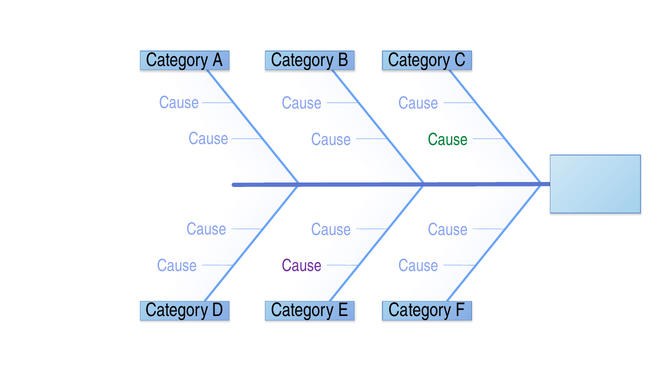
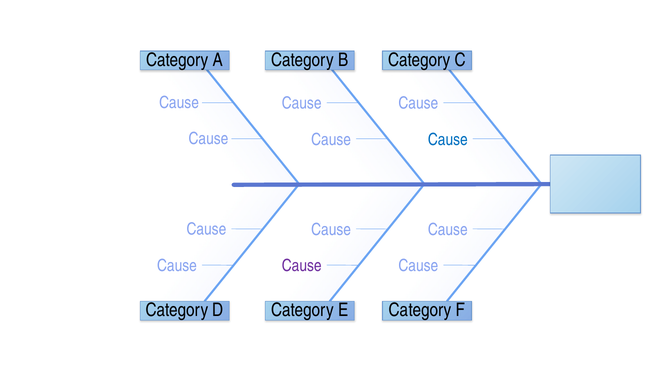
Cause at (448, 139) colour: green -> blue
